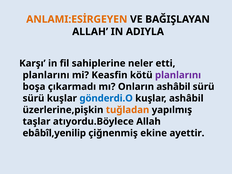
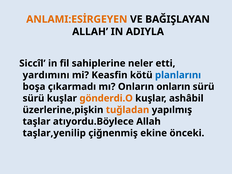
Karşı: Karşı -> Siccîl
planlarını at (46, 75): planlarını -> yardımını
planlarını at (178, 75) colour: purple -> blue
Onların ashâbil: ashâbil -> onların
gönderdi.O colour: blue -> orange
ebâbîl,yenilip: ebâbîl,yenilip -> taşlar,yenilip
ayettir: ayettir -> önceki
